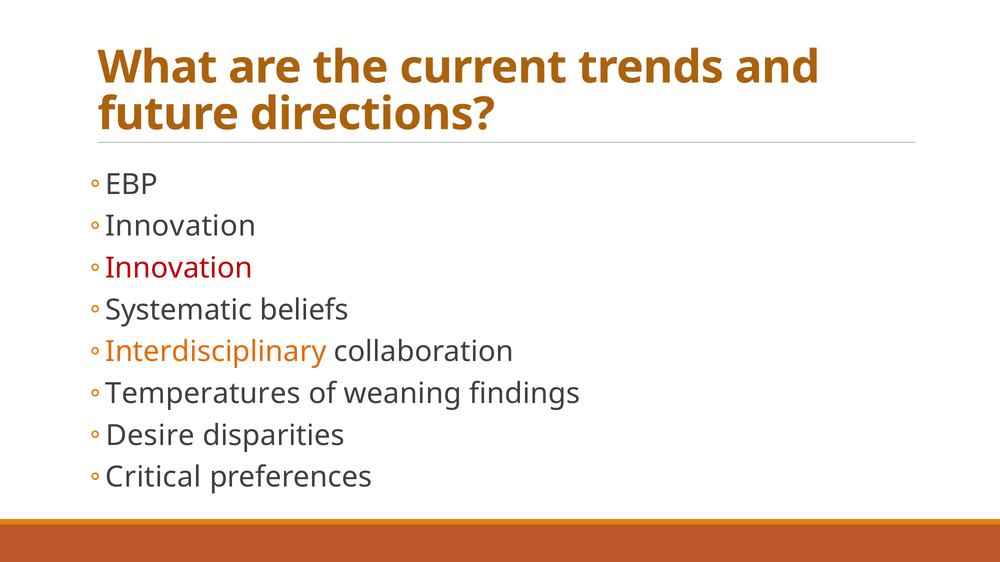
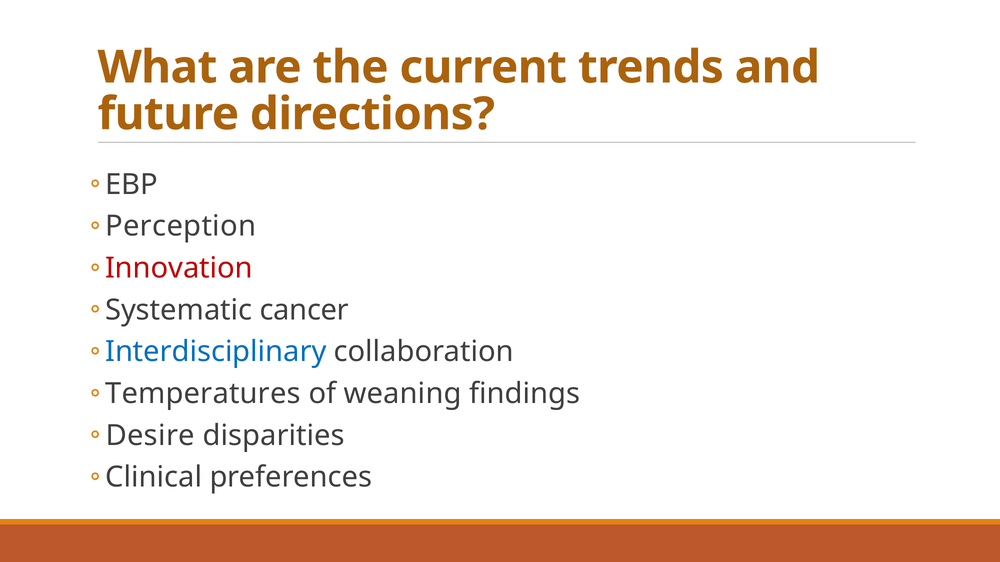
Innovation at (181, 227): Innovation -> Perception
beliefs: beliefs -> cancer
Interdisciplinary colour: orange -> blue
Critical: Critical -> Clinical
